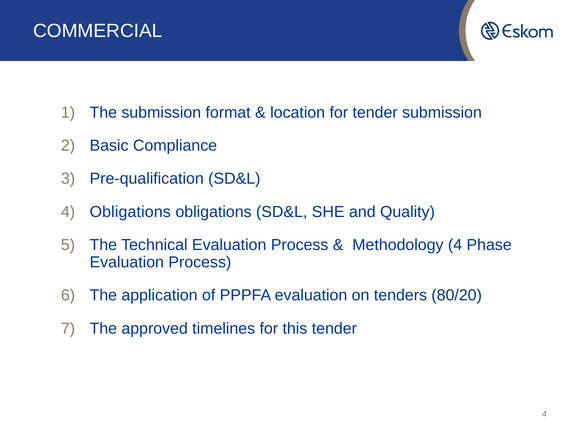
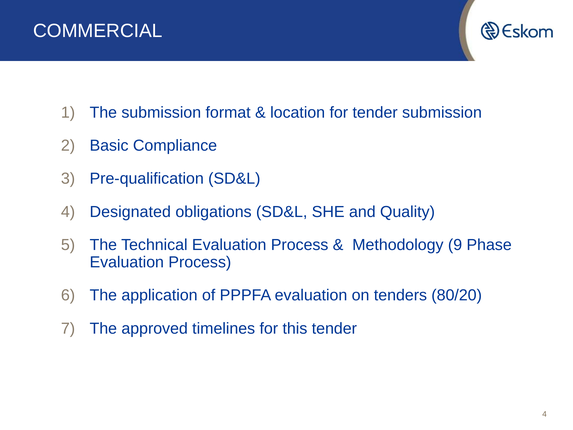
4 Obligations: Obligations -> Designated
Methodology 4: 4 -> 9
